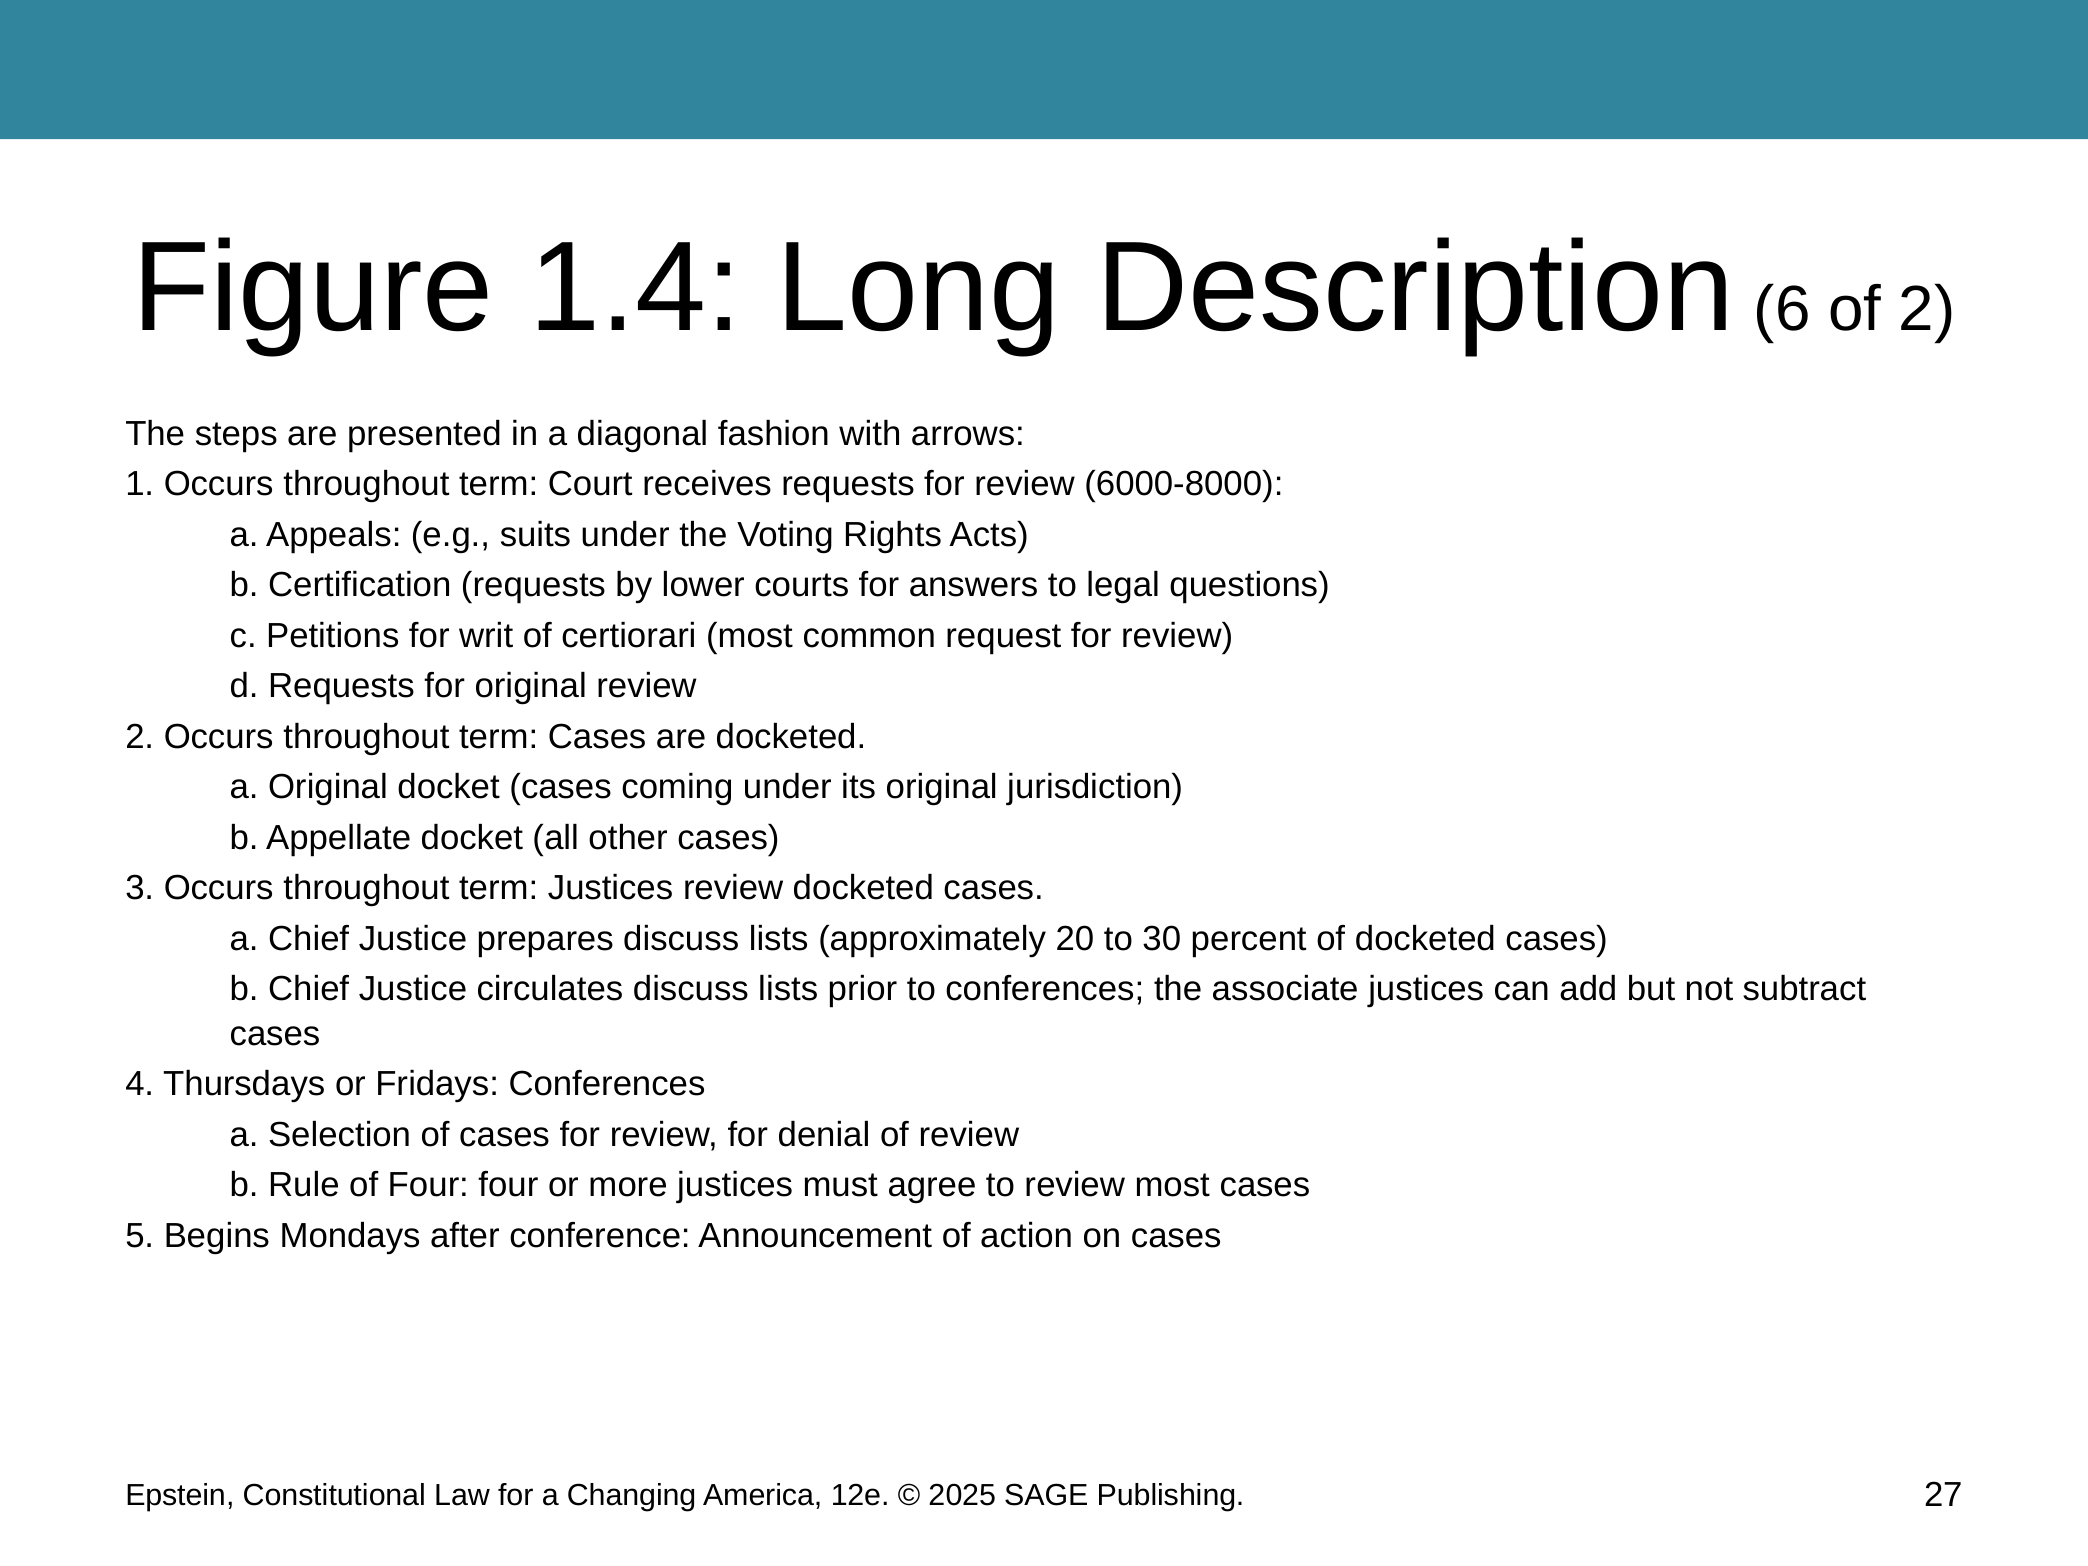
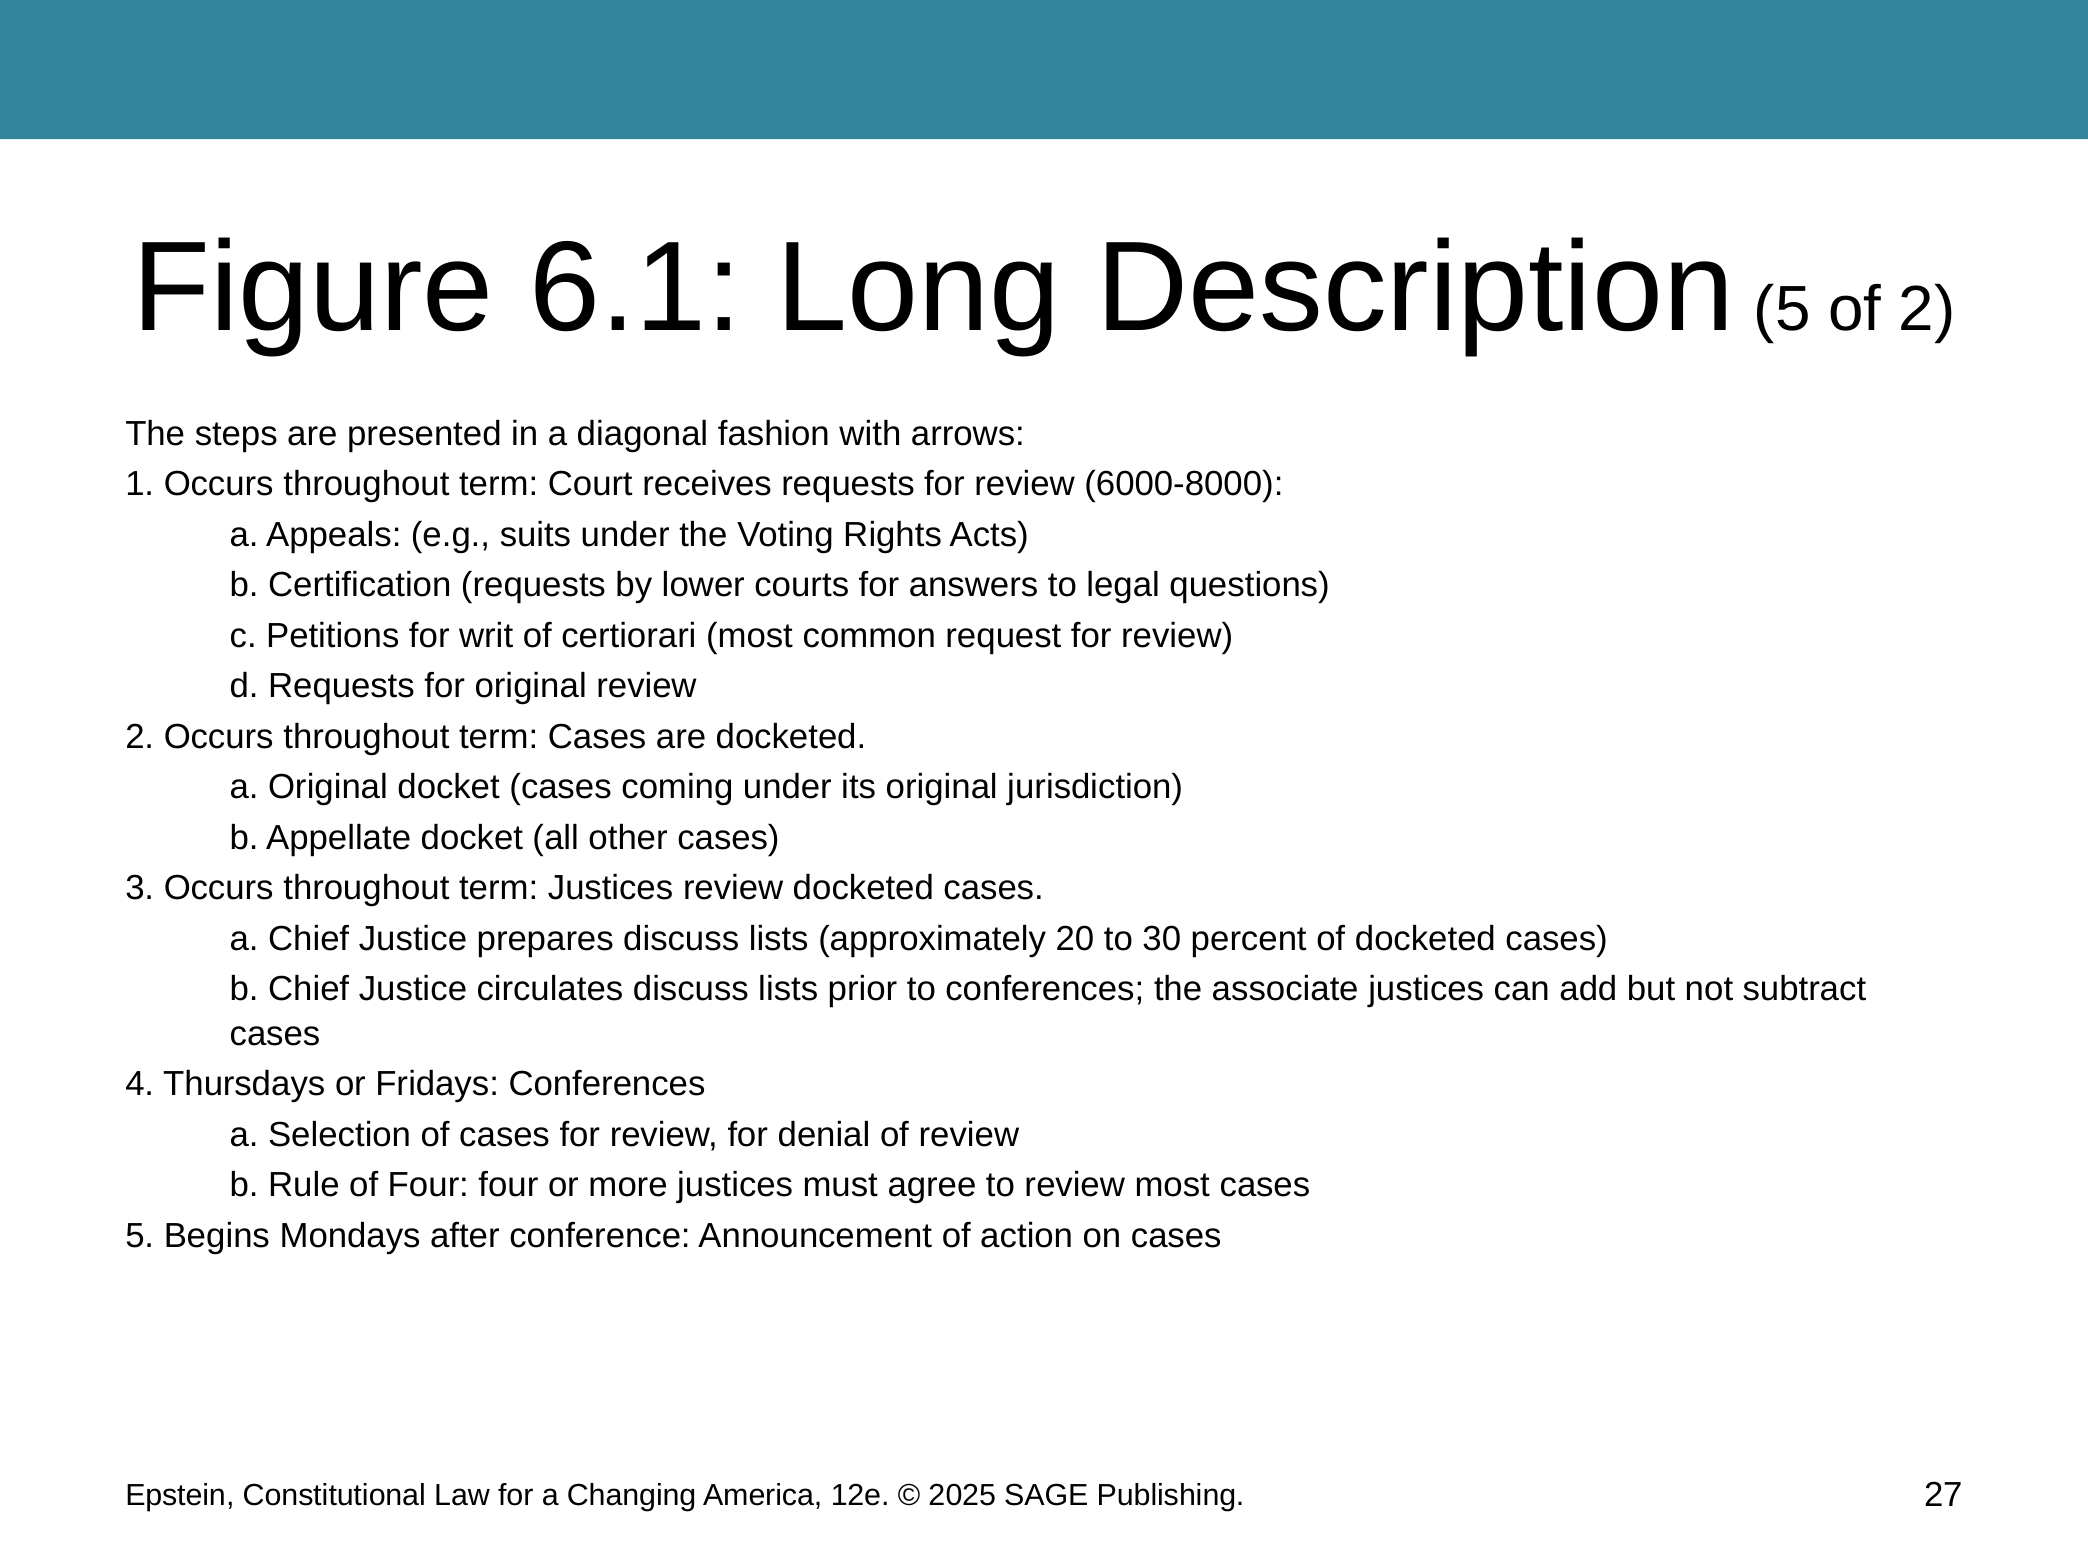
1.4: 1.4 -> 6.1
Description 6: 6 -> 5
